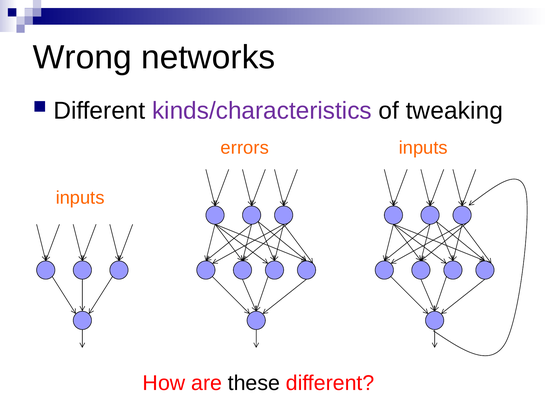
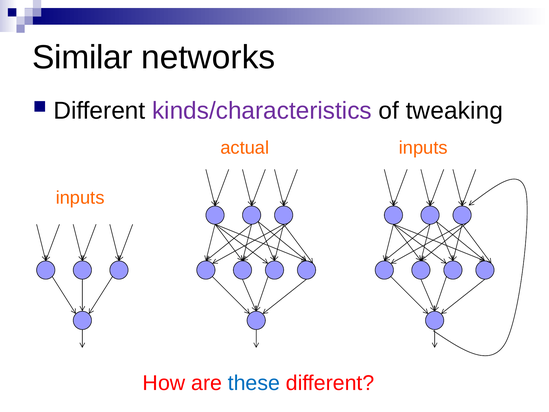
Wrong: Wrong -> Similar
errors: errors -> actual
these colour: black -> blue
